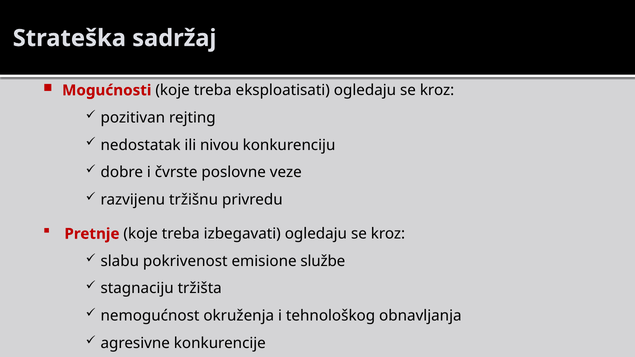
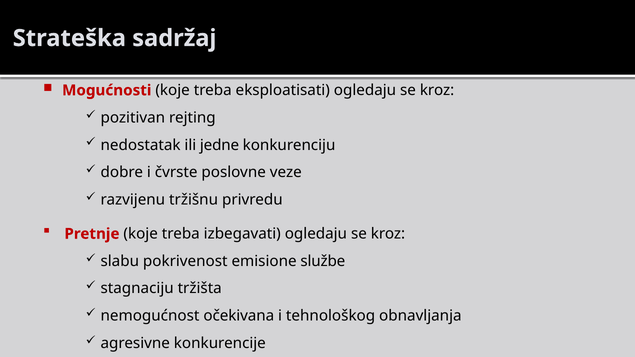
nivou: nivou -> jedne
okruženja: okruženja -> očekivana
